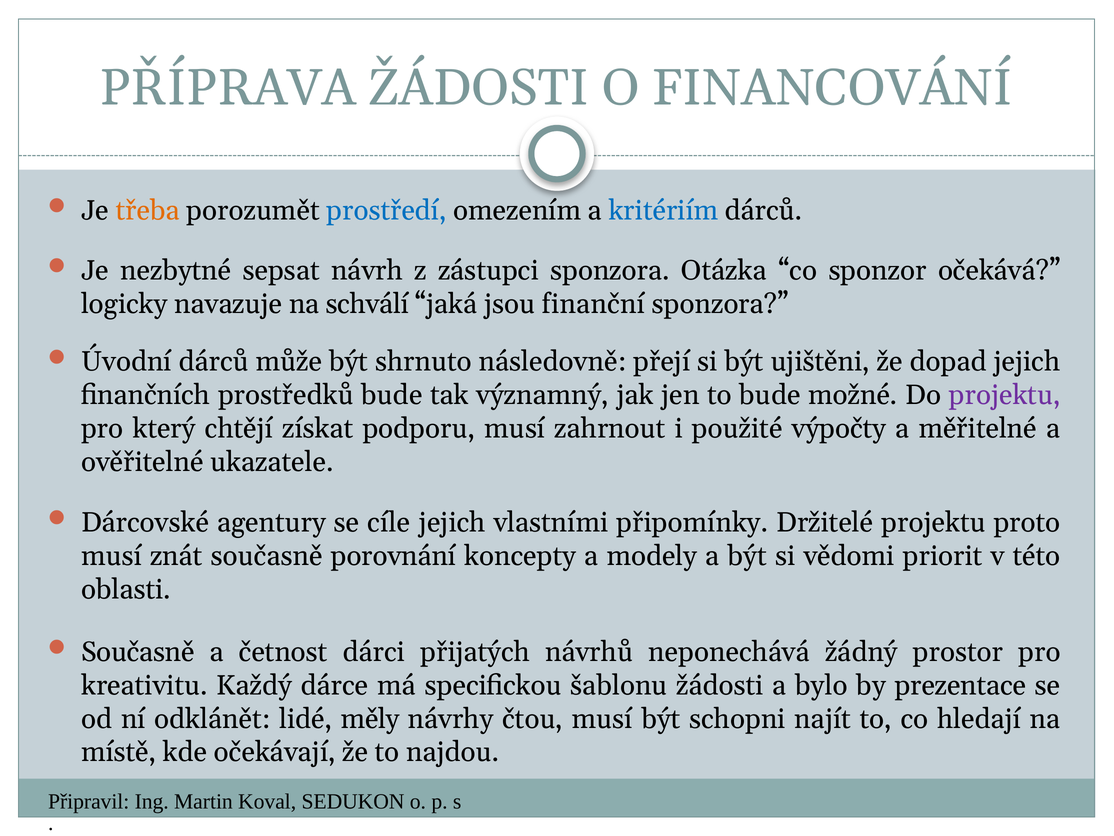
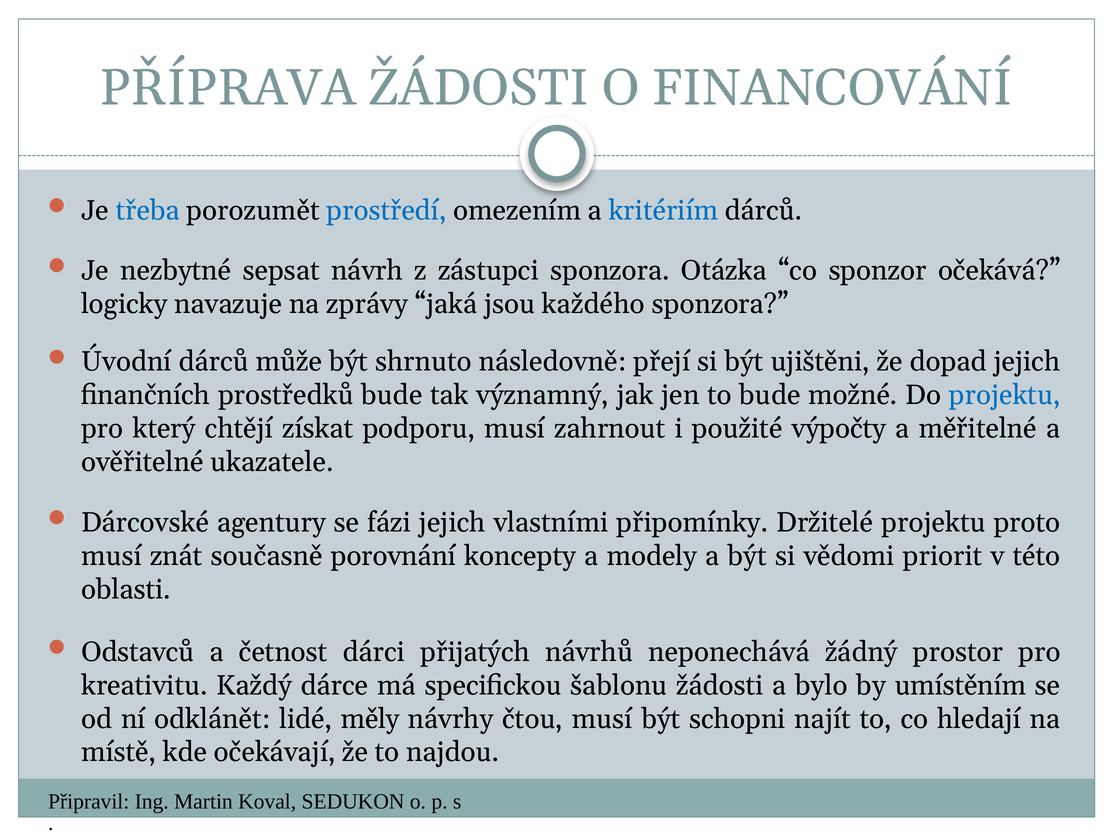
třeba colour: orange -> blue
schválí: schválí -> zprávy
finanční: finanční -> každého
projektu at (1005, 395) colour: purple -> blue
cíle: cíle -> fázi
Současně at (138, 652): Současně -> Odstavců
prezentace: prezentace -> umístěním
